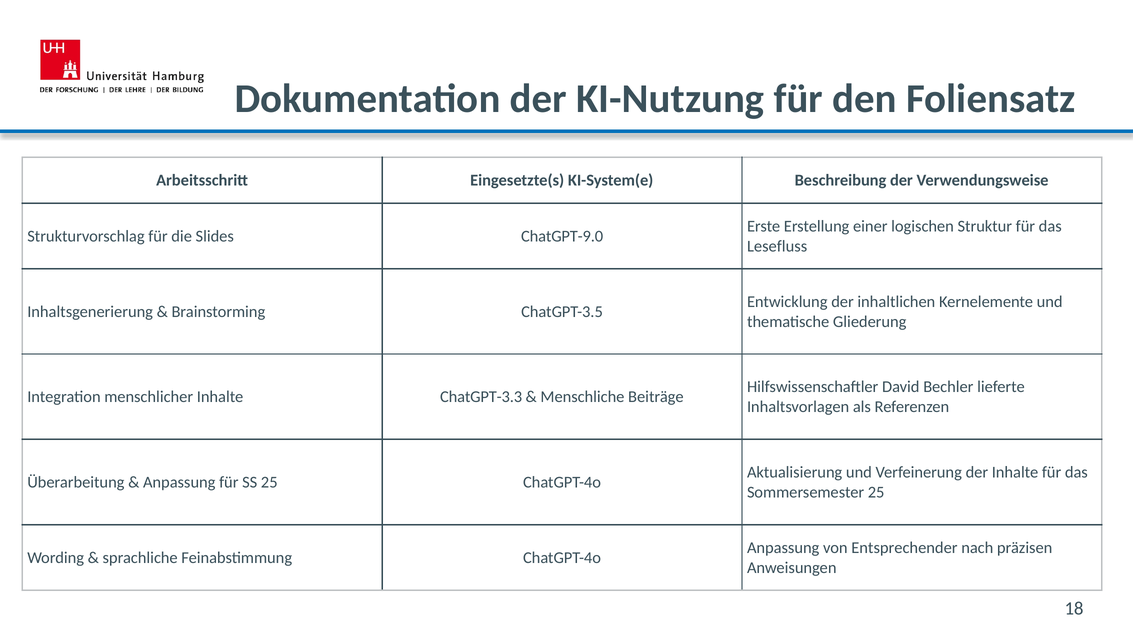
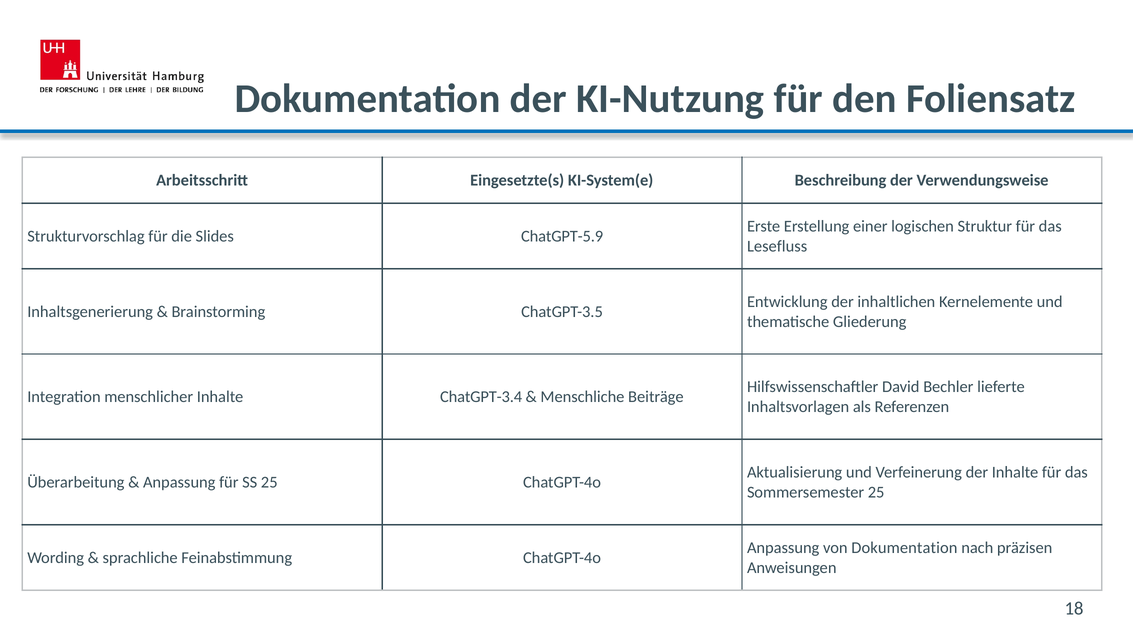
ChatGPT-9.0: ChatGPT-9.0 -> ChatGPT-5.9
ChatGPT-3.3: ChatGPT-3.3 -> ChatGPT-3.4
von Entsprechender: Entsprechender -> Dokumentation
